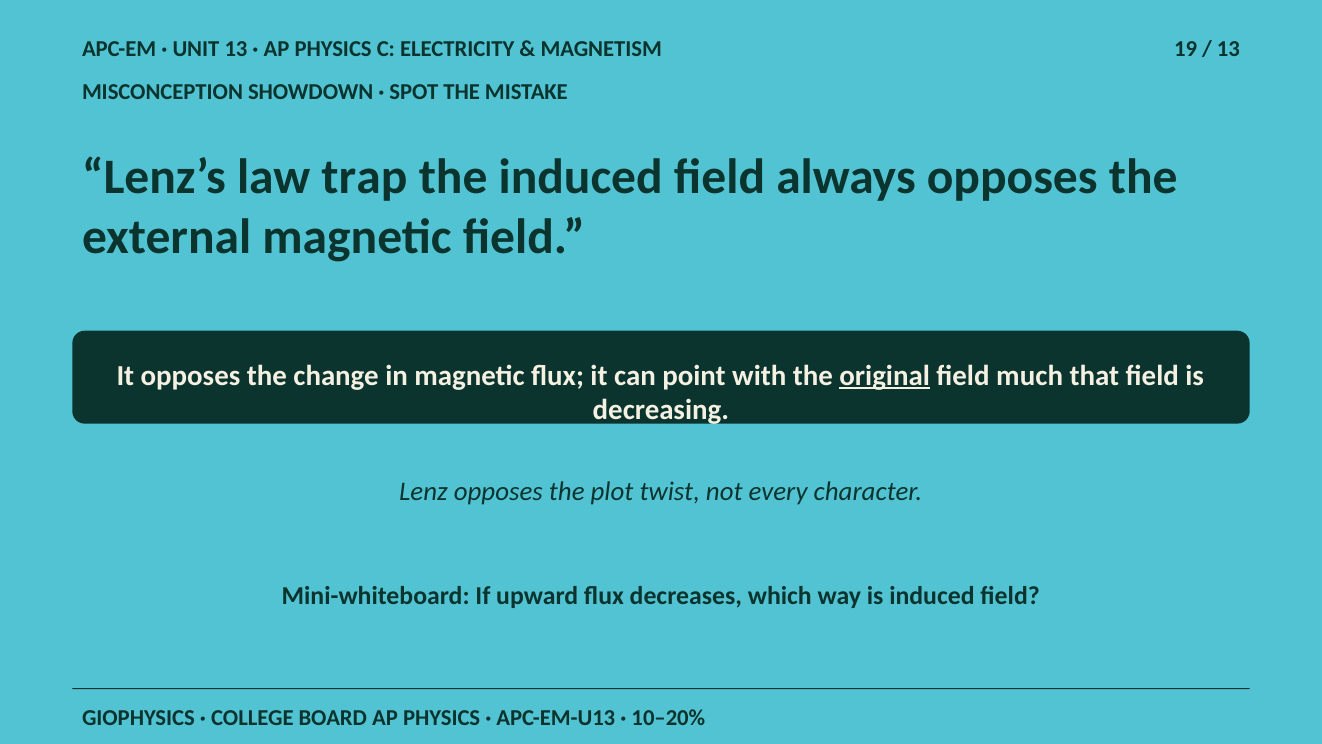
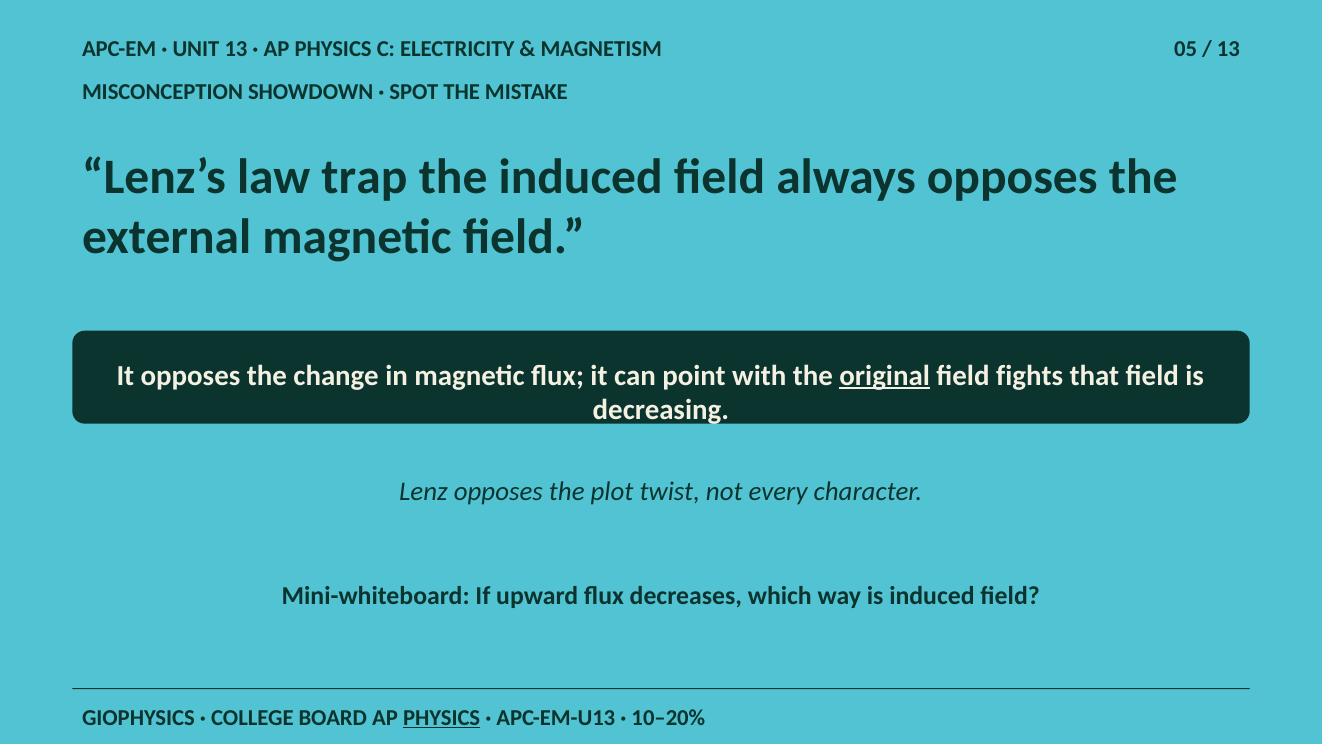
19: 19 -> 05
much: much -> fights
PHYSICS at (442, 717) underline: none -> present
